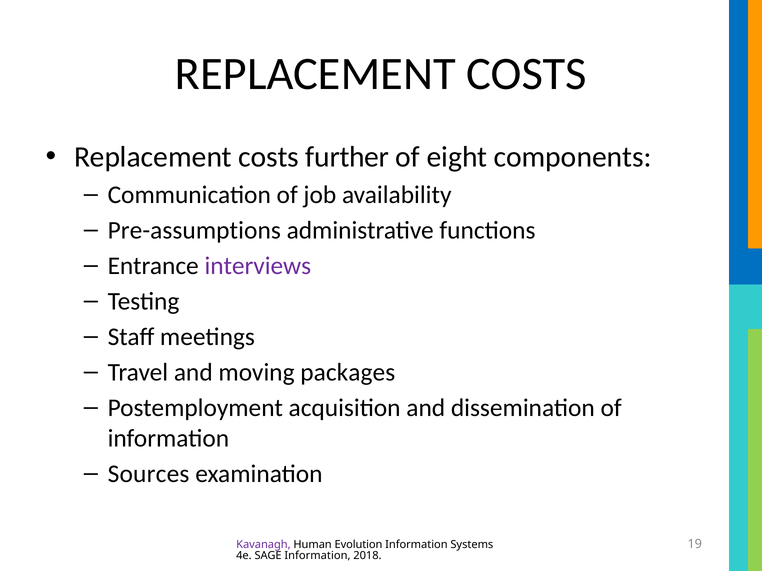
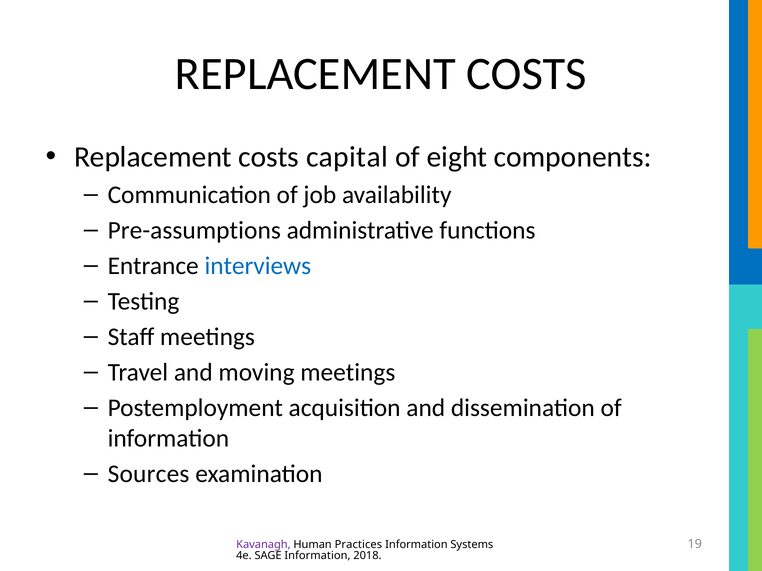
further: further -> capital
interviews colour: purple -> blue
moving packages: packages -> meetings
Evolution: Evolution -> Practices
